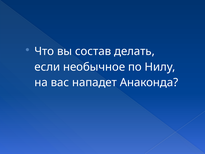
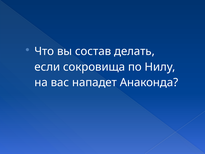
необычное: необычное -> сокровища
